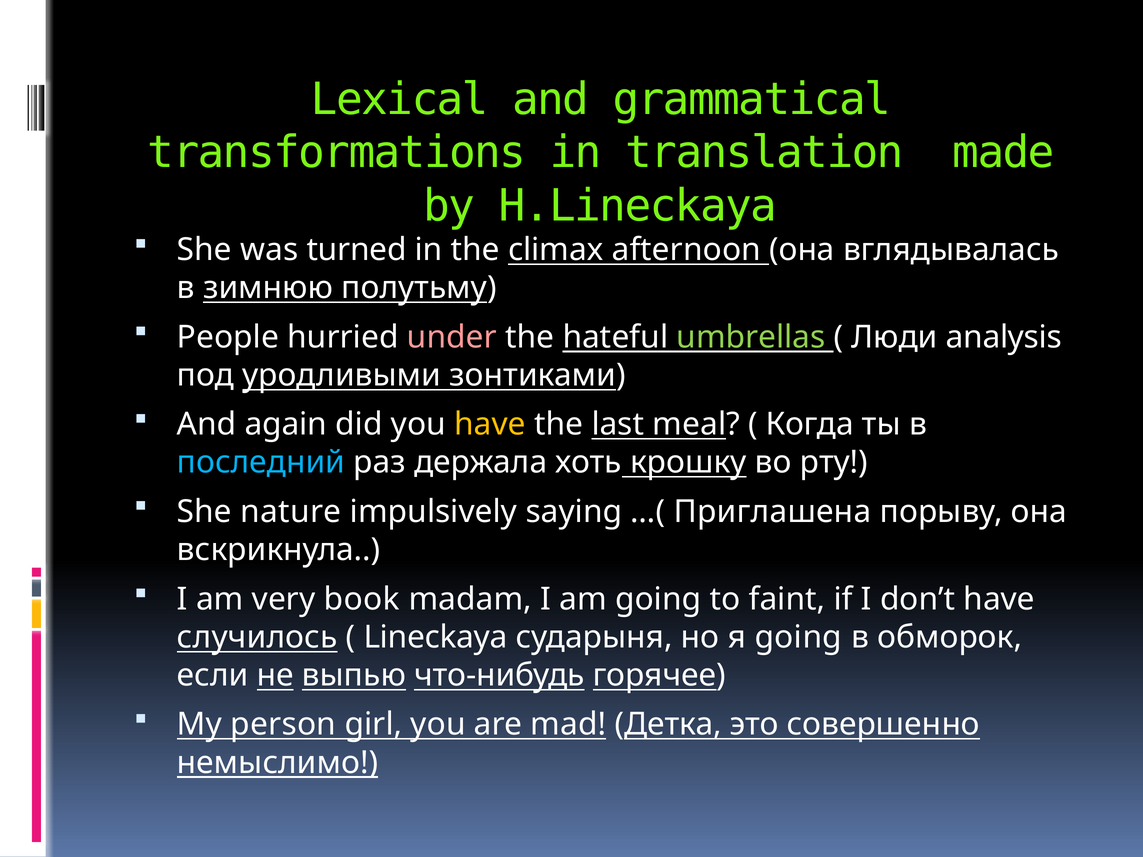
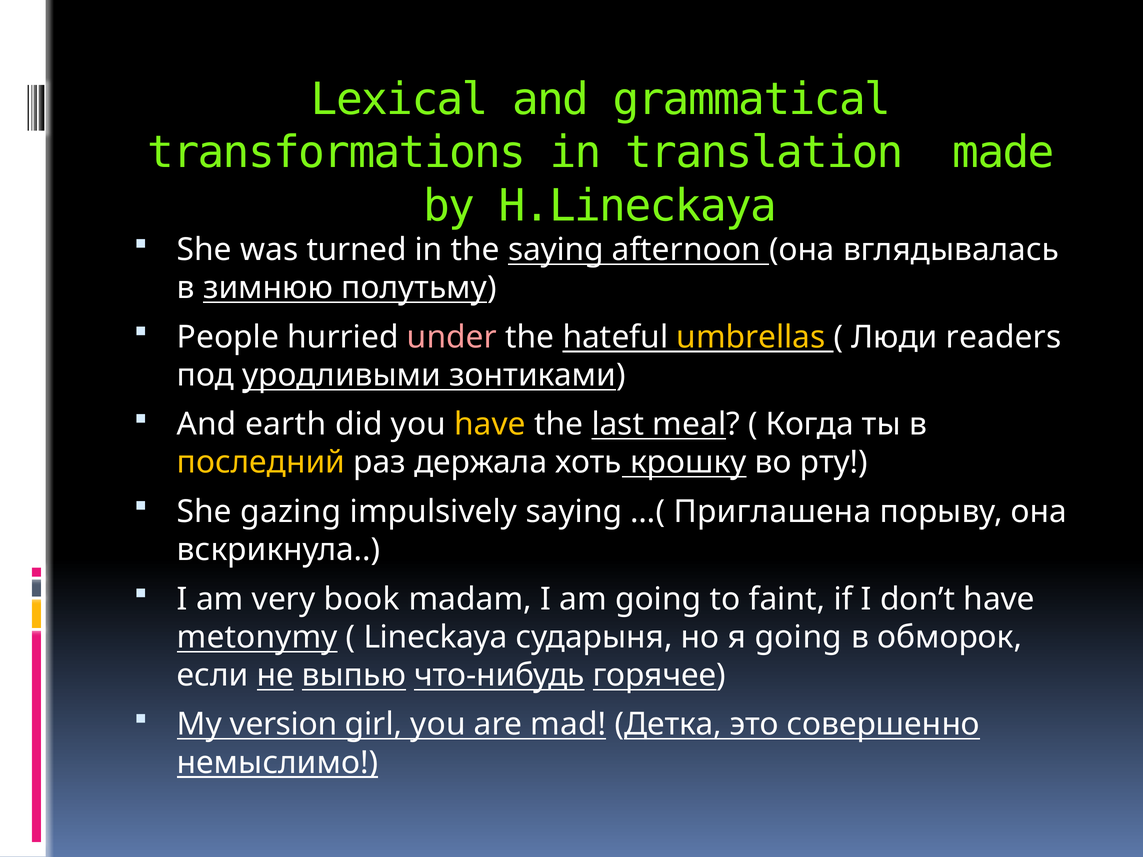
the climax: climax -> saying
umbrellas colour: light green -> yellow
analysis: analysis -> readers
again: again -> earth
последний colour: light blue -> yellow
nature: nature -> gazing
случилось: случилось -> metonymy
person: person -> version
